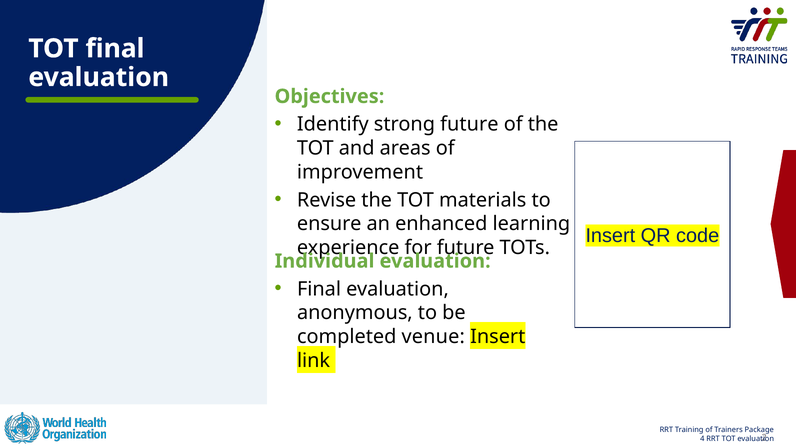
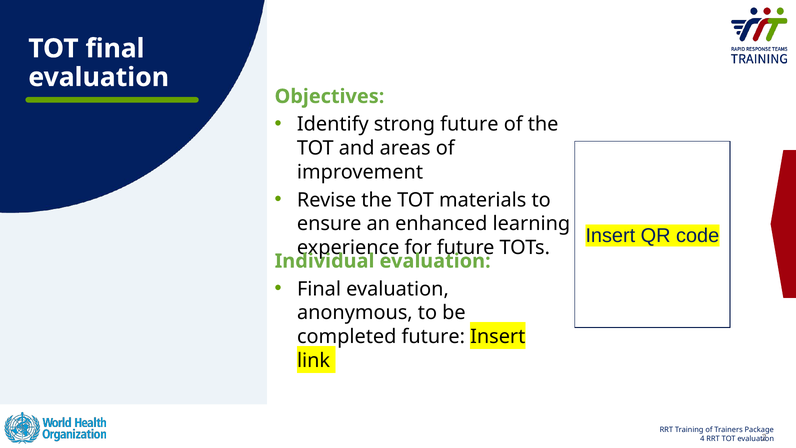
venue at (433, 337): venue -> future
